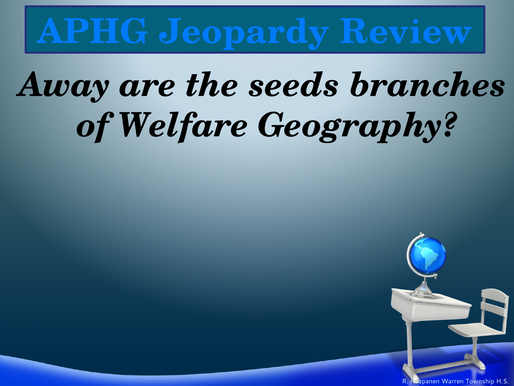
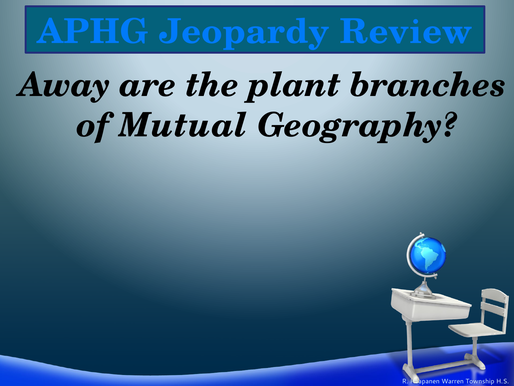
seeds: seeds -> plant
Welfare: Welfare -> Mutual
